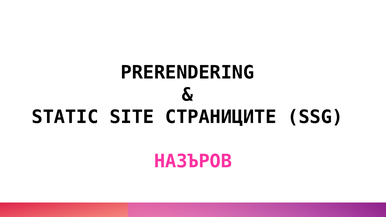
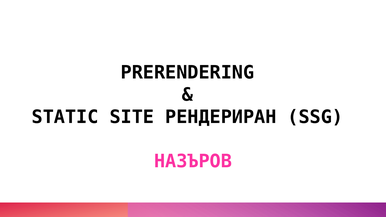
СТРАНИЦИТЕ: СТРАНИЦИТЕ -> РЕНДЕРИРАН
